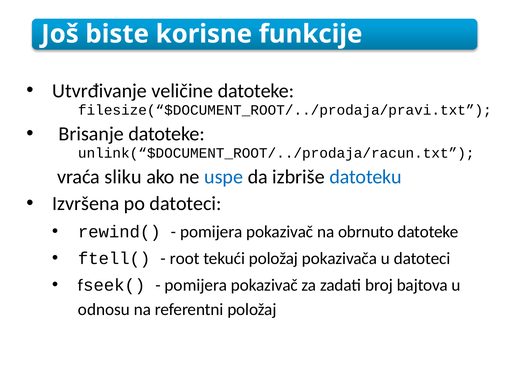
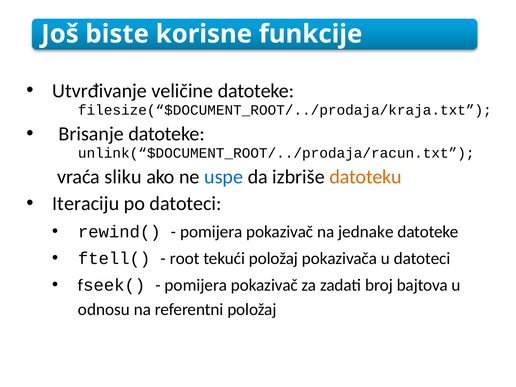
filesize(“$DOCUMENT_ROOT/../prodaja/pravi.txt: filesize(“$DOCUMENT_ROOT/../prodaja/pravi.txt -> filesize(“$DOCUMENT_ROOT/../prodaja/kraja.txt
datoteku colour: blue -> orange
Izvršena: Izvršena -> Iteraciju
obrnuto: obrnuto -> jednake
